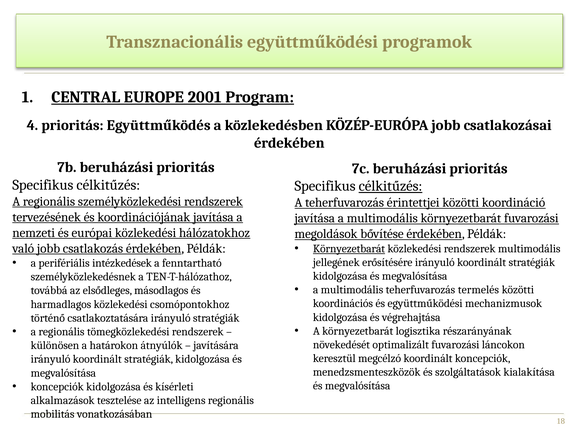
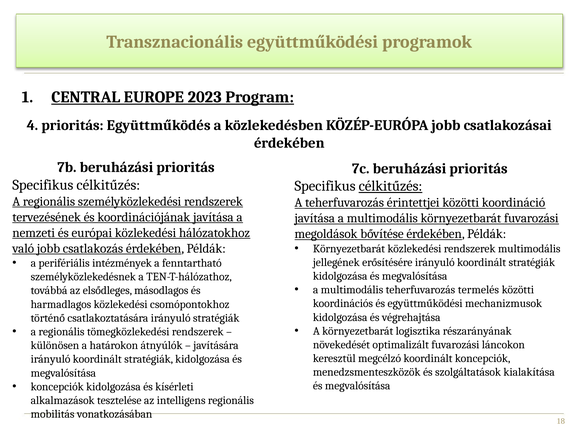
2001: 2001 -> 2023
Környezetbarát at (349, 249) underline: present -> none
intézkedések: intézkedések -> intézmények
